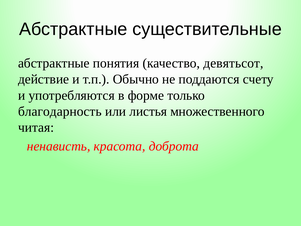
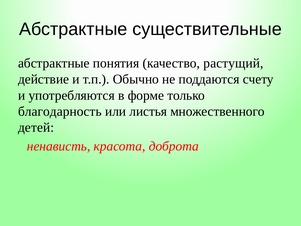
девятьсот: девятьсот -> растущий
читая: читая -> детей
